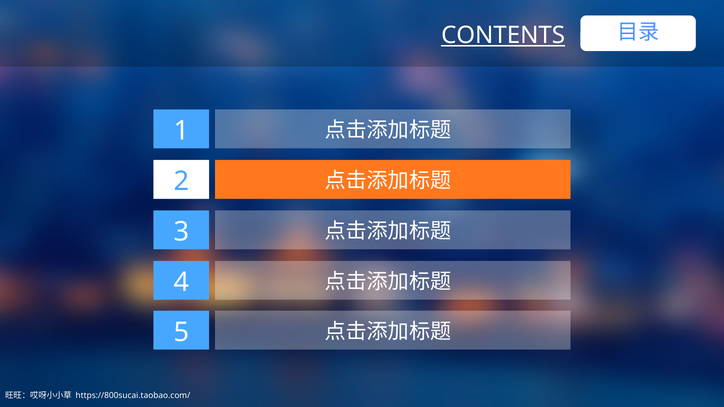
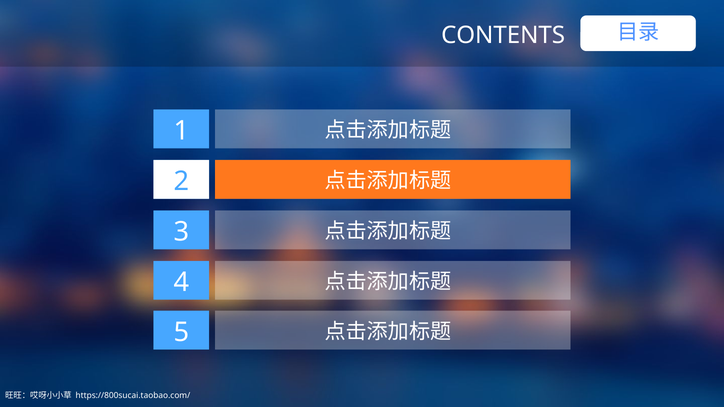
CONTENTS underline: present -> none
